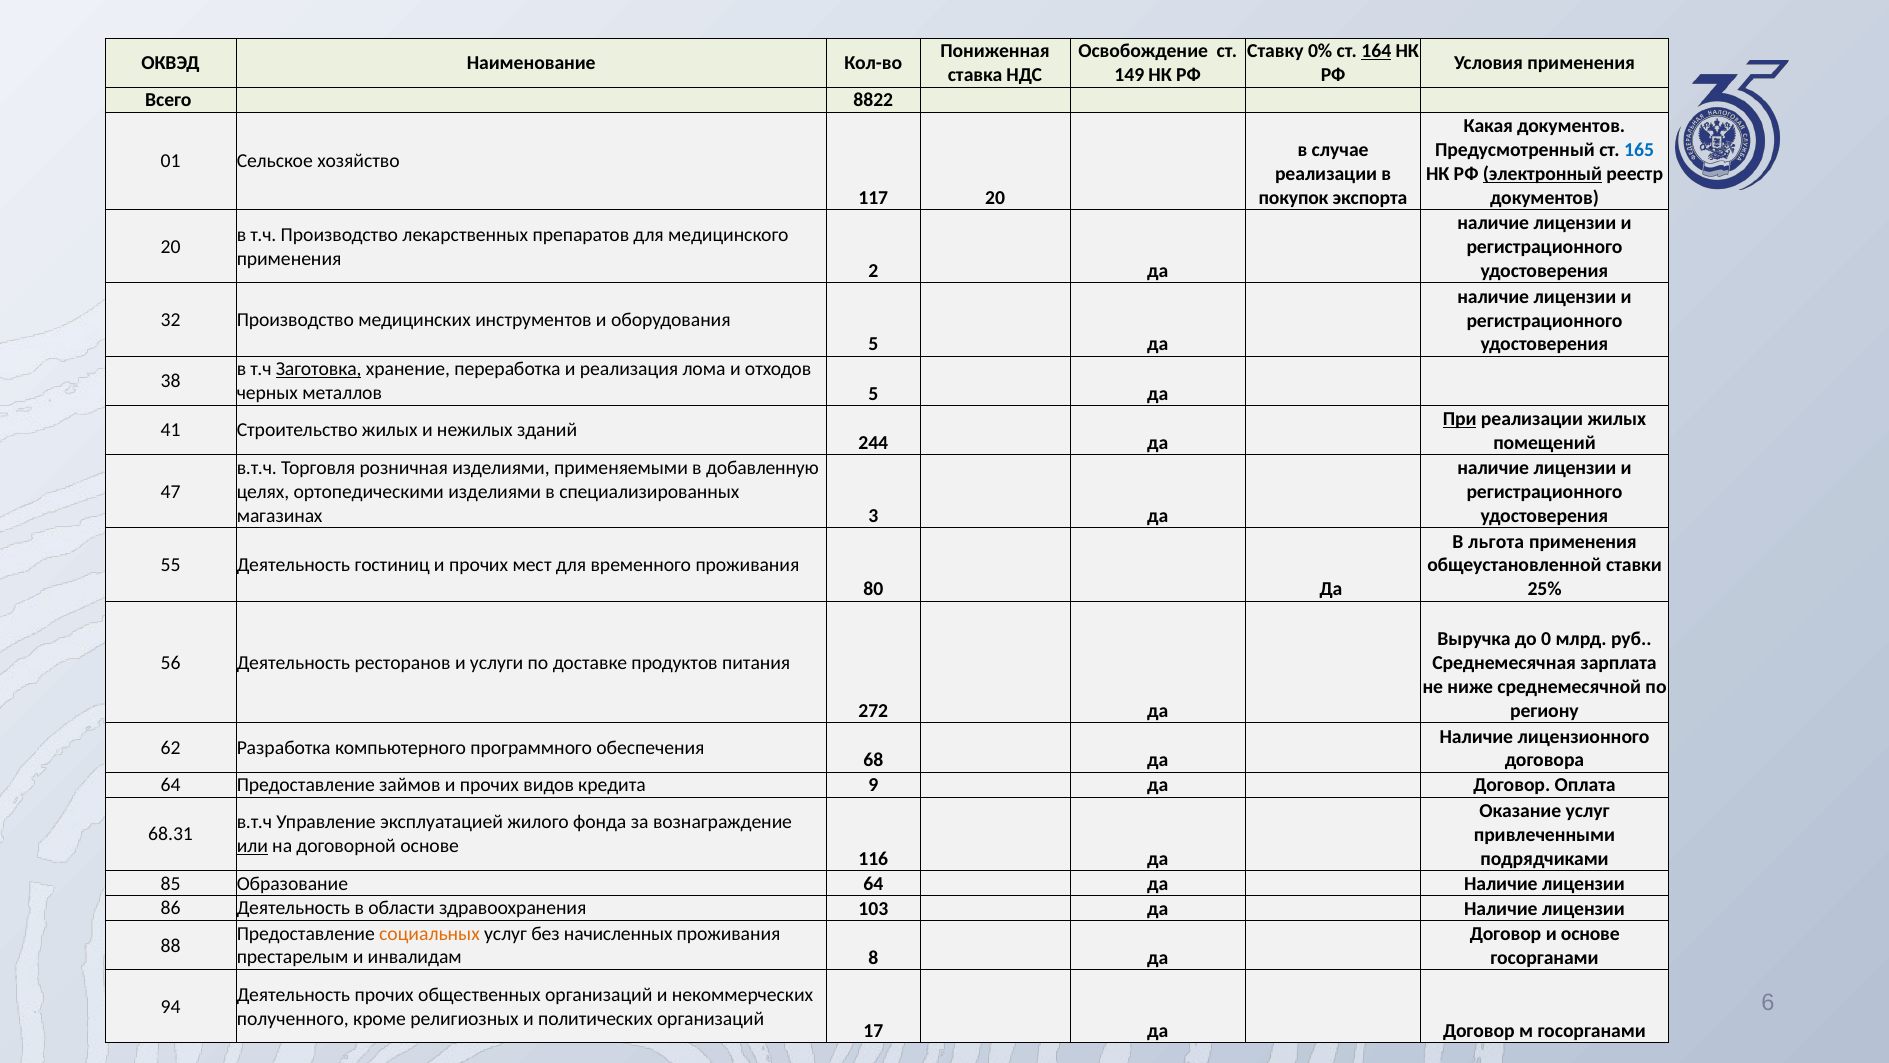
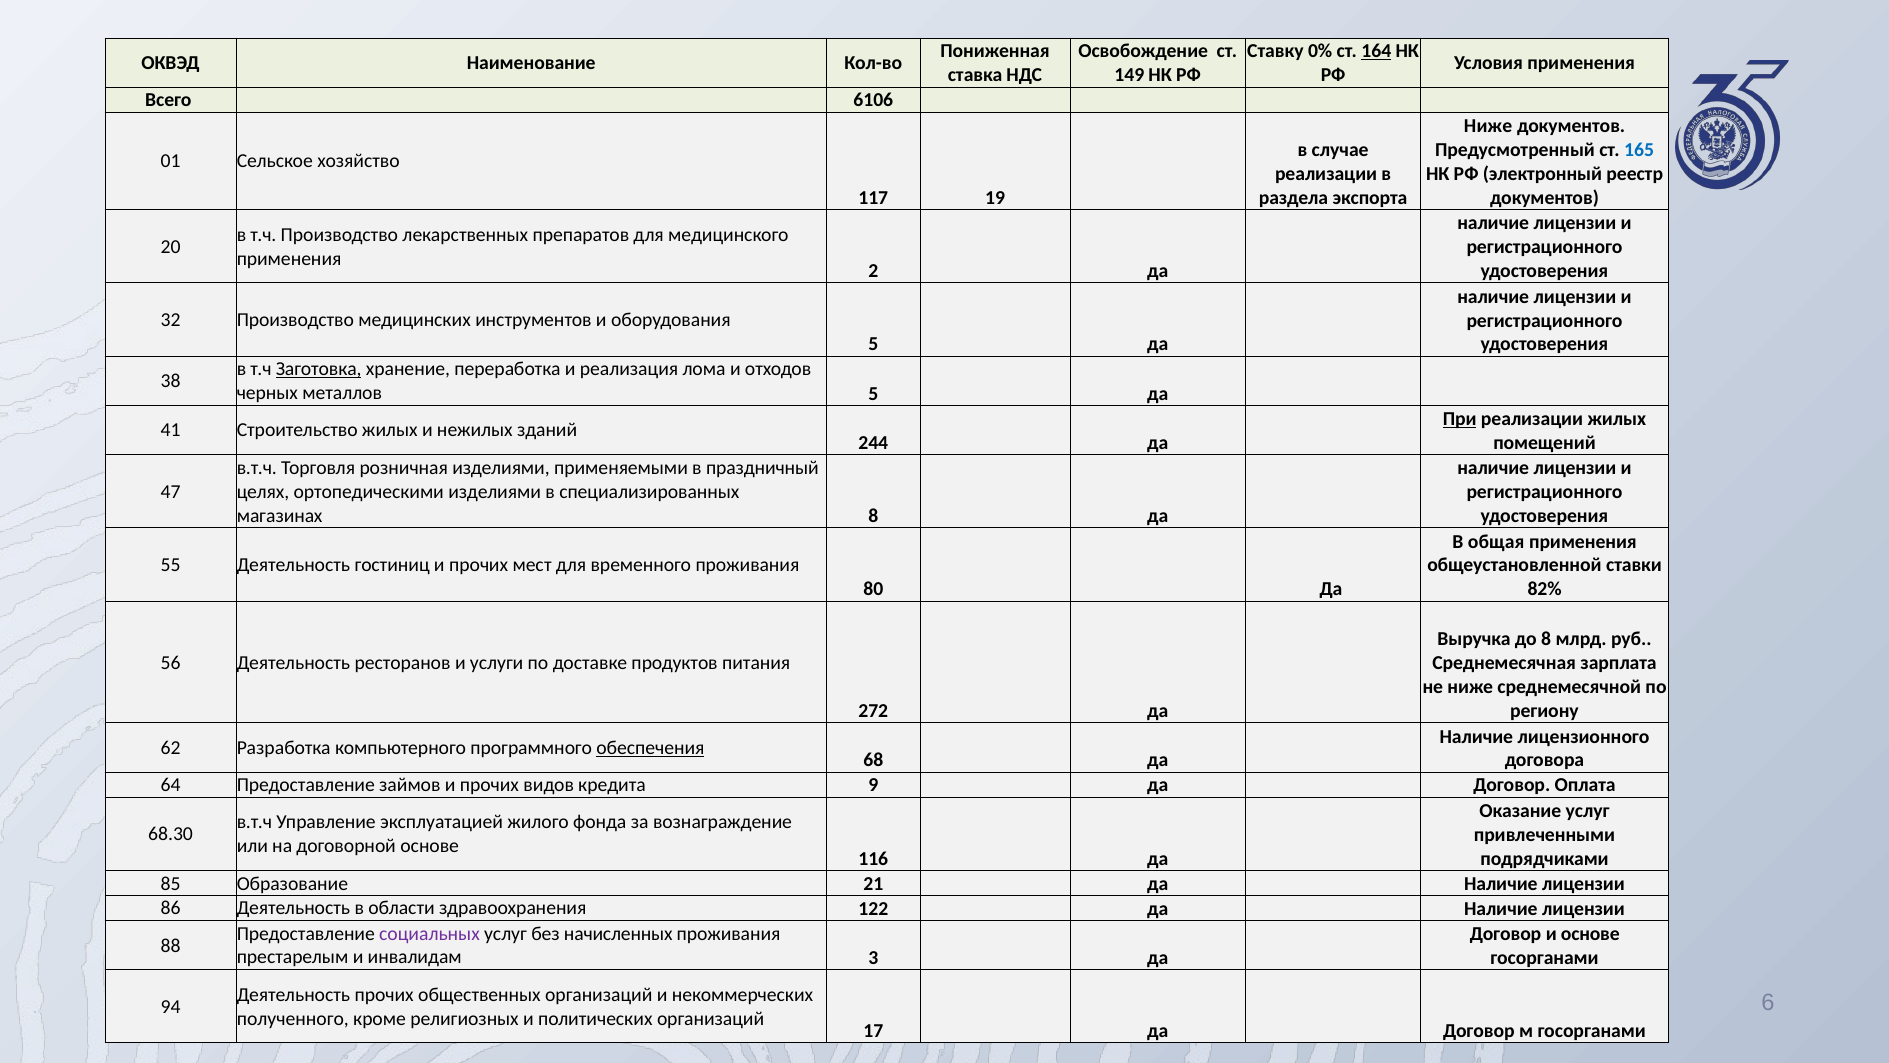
8822: 8822 -> 6106
Какая at (1488, 126): Какая -> Ниже
электронный underline: present -> none
117 20: 20 -> 19
покупок: покупок -> раздела
добавленную: добавленную -> праздничный
магазинах 3: 3 -> 8
льгота: льгота -> общая
25%: 25% -> 82%
до 0: 0 -> 8
обеспечения underline: none -> present
68.31: 68.31 -> 68.30
или underline: present -> none
Образование 64: 64 -> 21
103: 103 -> 122
социальных colour: orange -> purple
8: 8 -> 3
